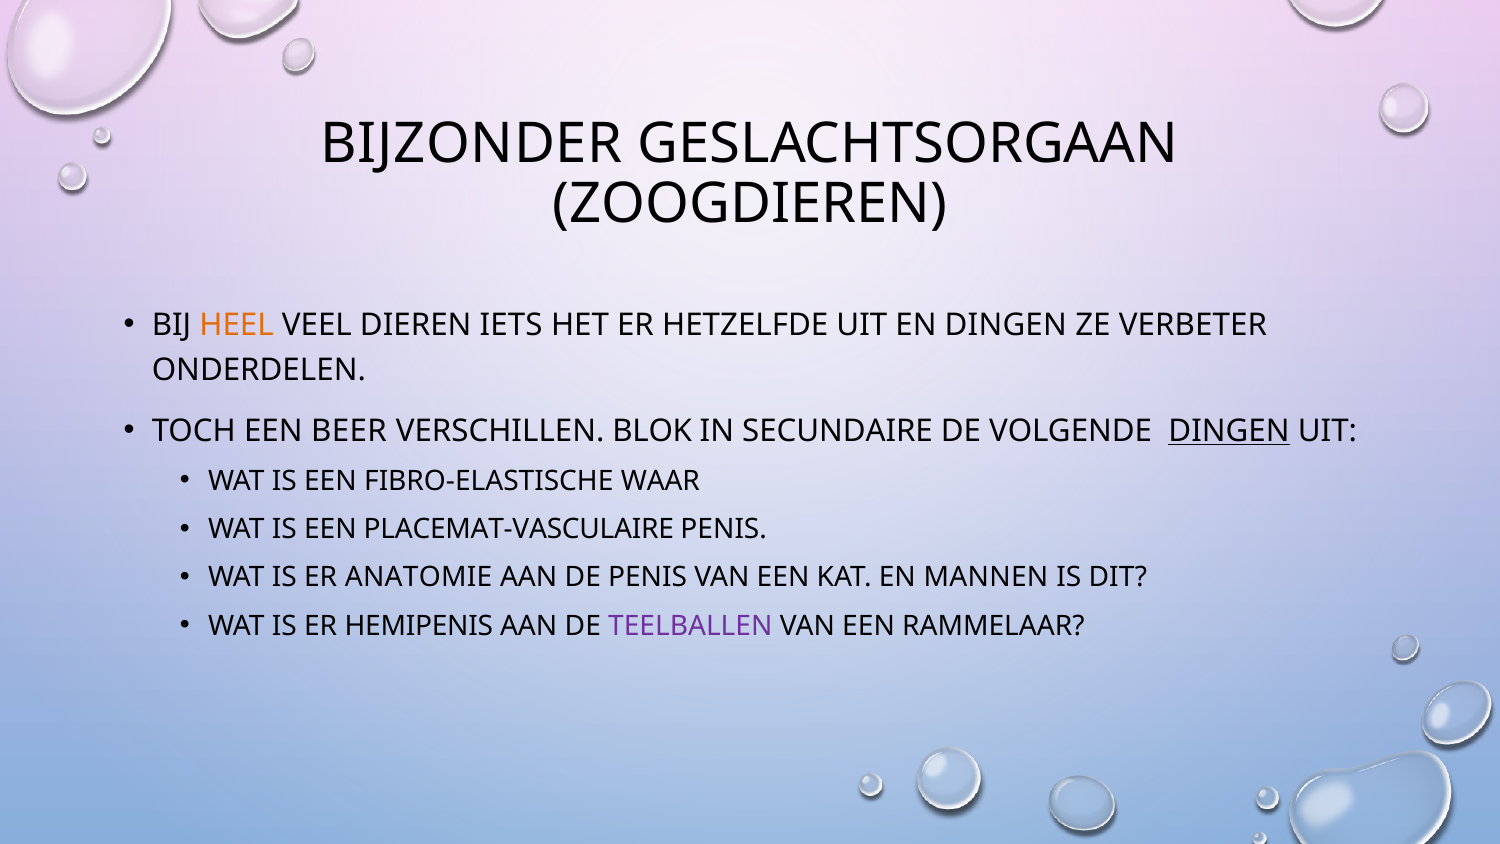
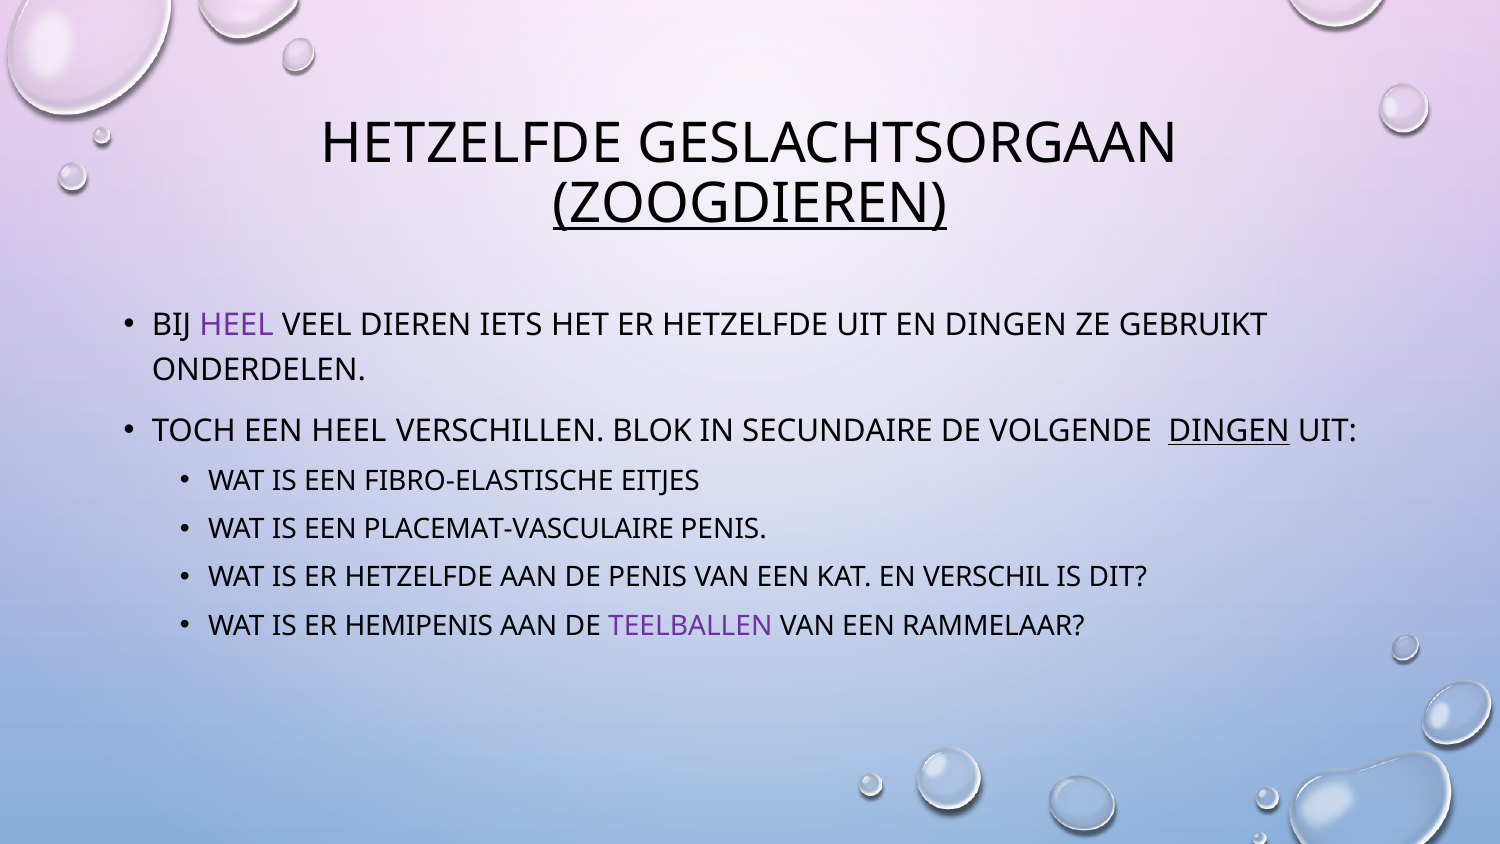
BIJZONDER at (472, 143): BIJZONDER -> HETZELFDE
ZOOGDIEREN underline: none -> present
HEEL at (237, 325) colour: orange -> purple
VERBETER: VERBETER -> GEBRUIKT
EEN BEER: BEER -> HEEL
WAAR: WAAR -> EITJES
IS ER ANATOMIE: ANATOMIE -> HETZELFDE
MANNEN: MANNEN -> VERSCHIL
